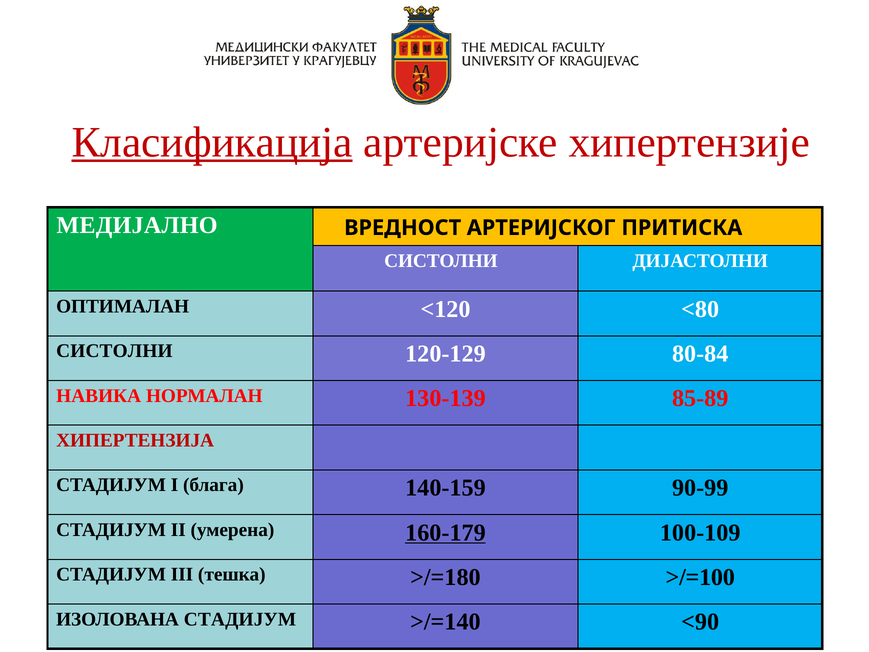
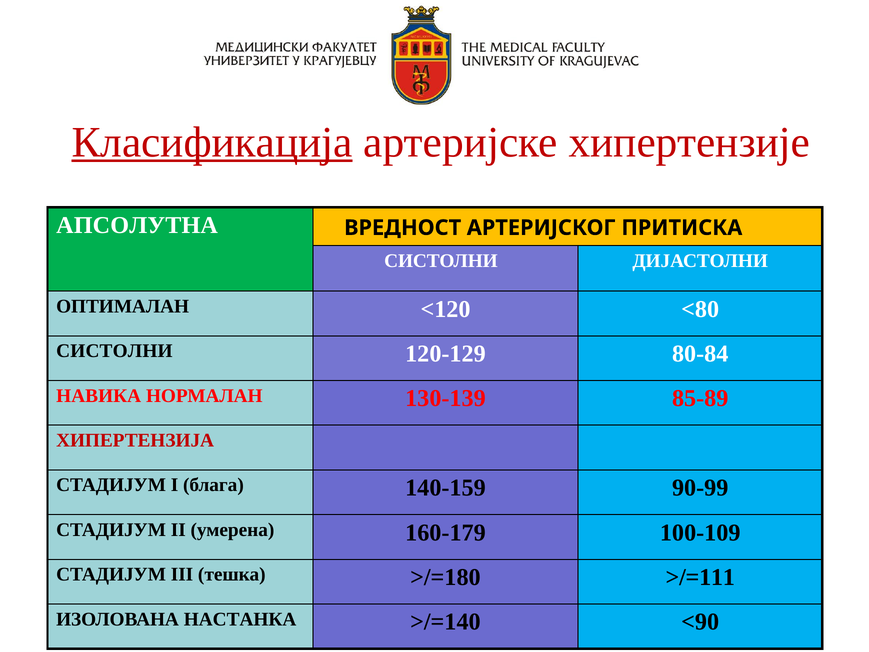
МЕДИЈАЛНО: МЕДИЈАЛНО -> АПСОЛУТНА
160-179 underline: present -> none
>/=100: >/=100 -> >/=111
ИЗОЛОВАНА СТАДИЈУМ: СТАДИЈУМ -> НАСТАНКА
